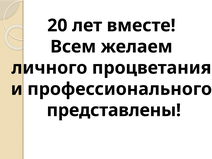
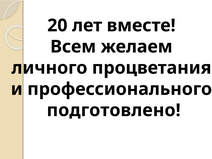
представлены: представлены -> подготовлено
